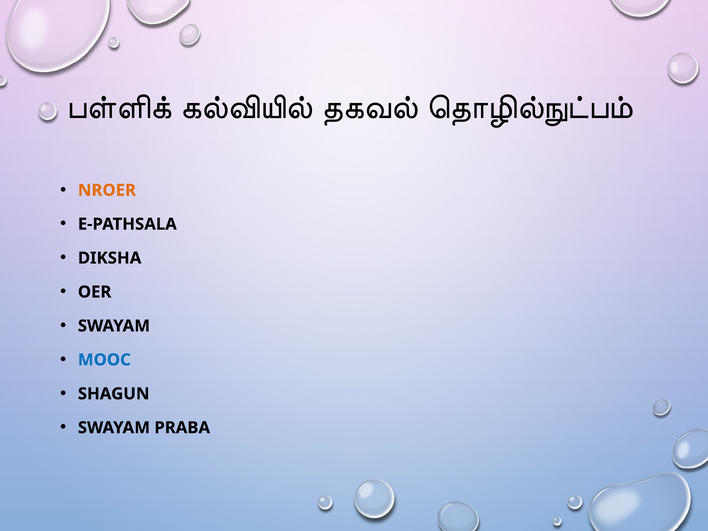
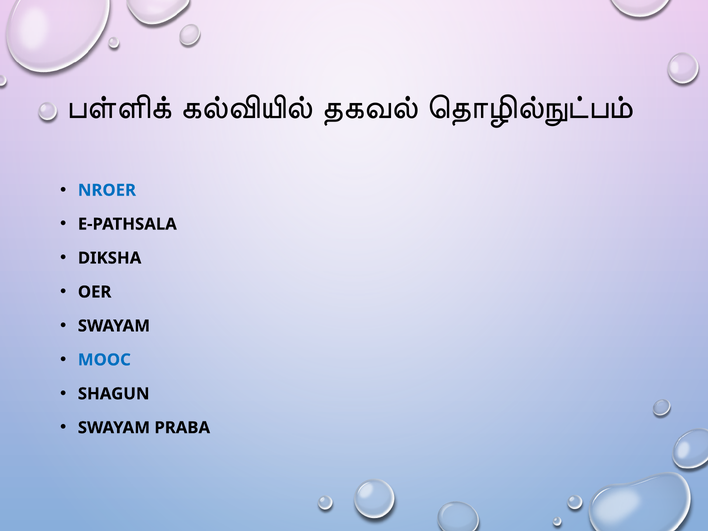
NROER colour: orange -> blue
